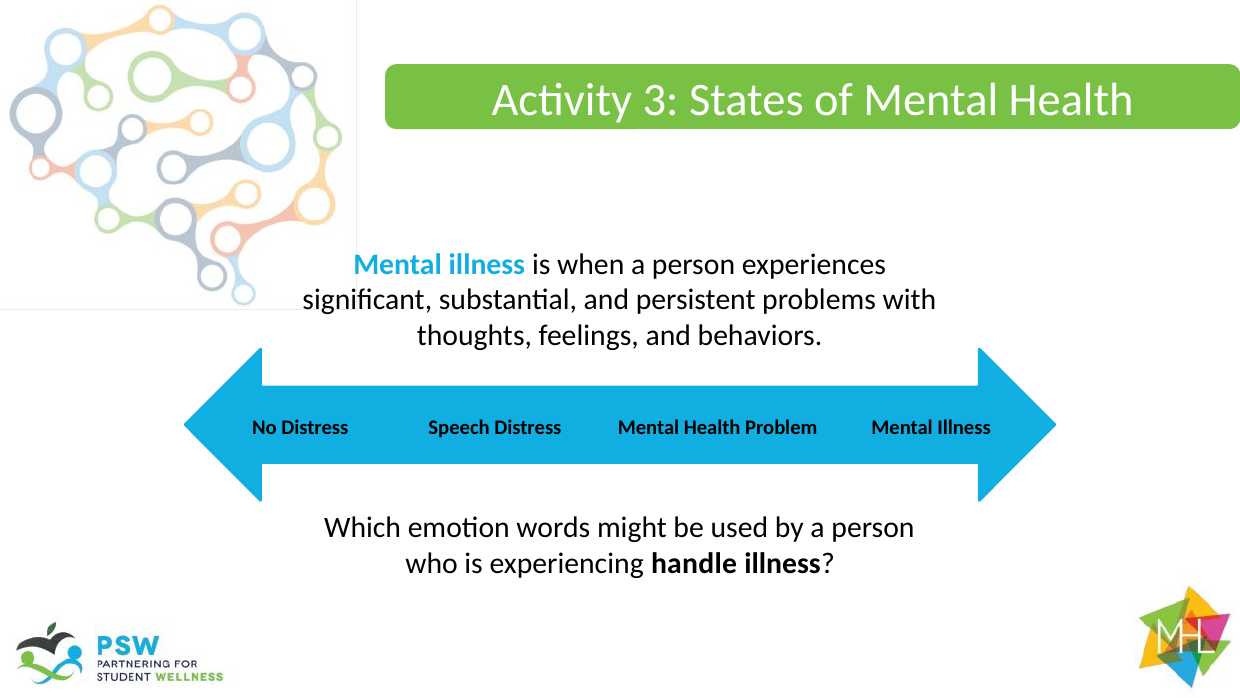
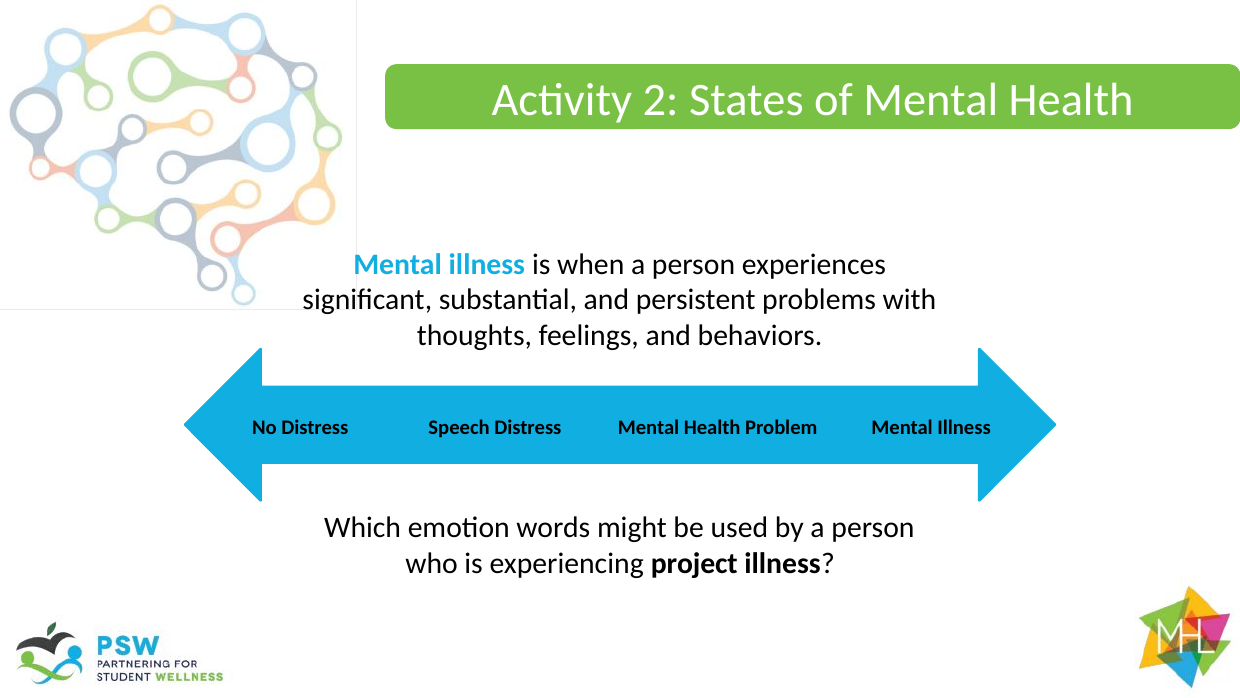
3: 3 -> 2
handle: handle -> project
